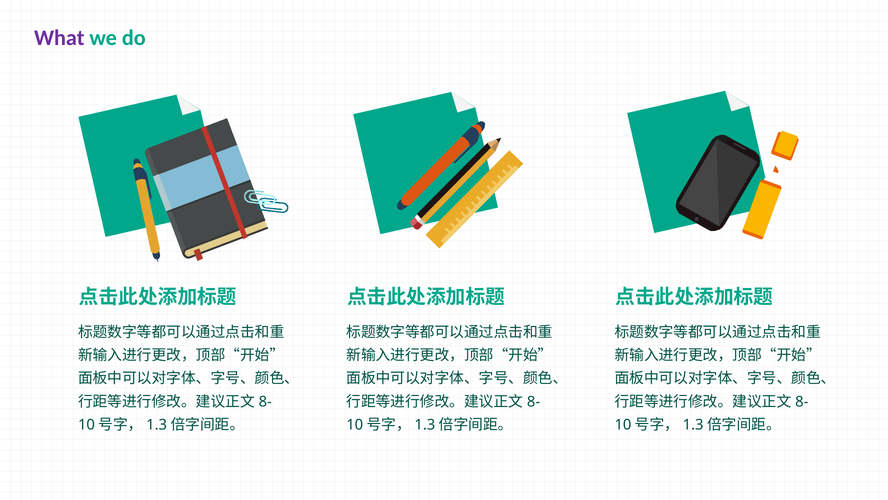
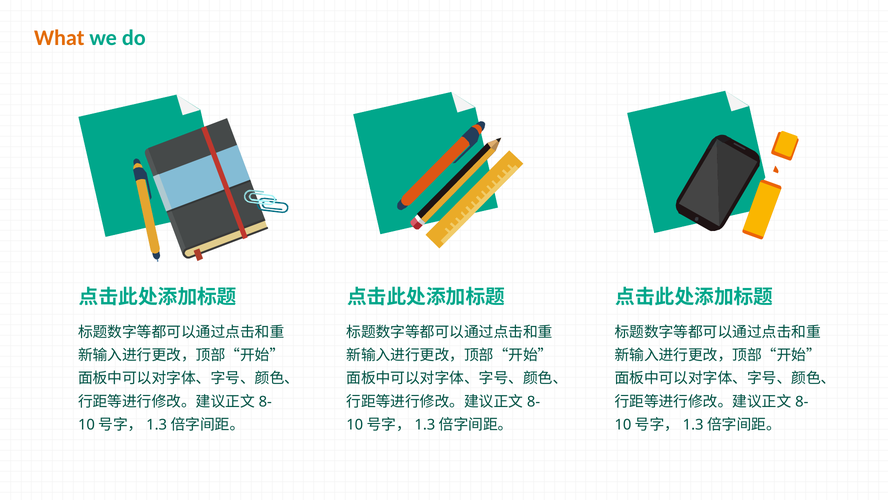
What colour: purple -> orange
